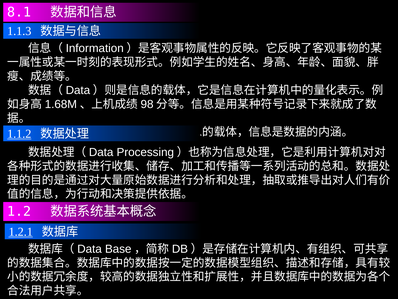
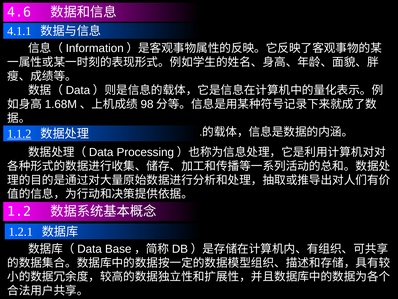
8.1: 8.1 -> 4.6
1.1.3: 1.1.3 -> 4.1.1
1.2.1 underline: present -> none
